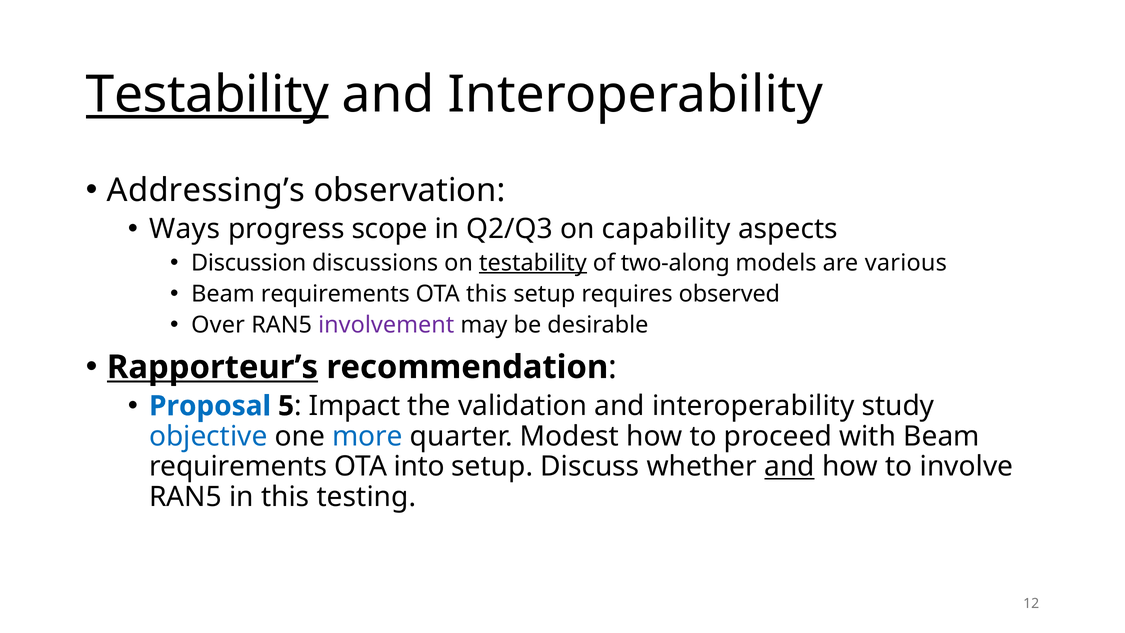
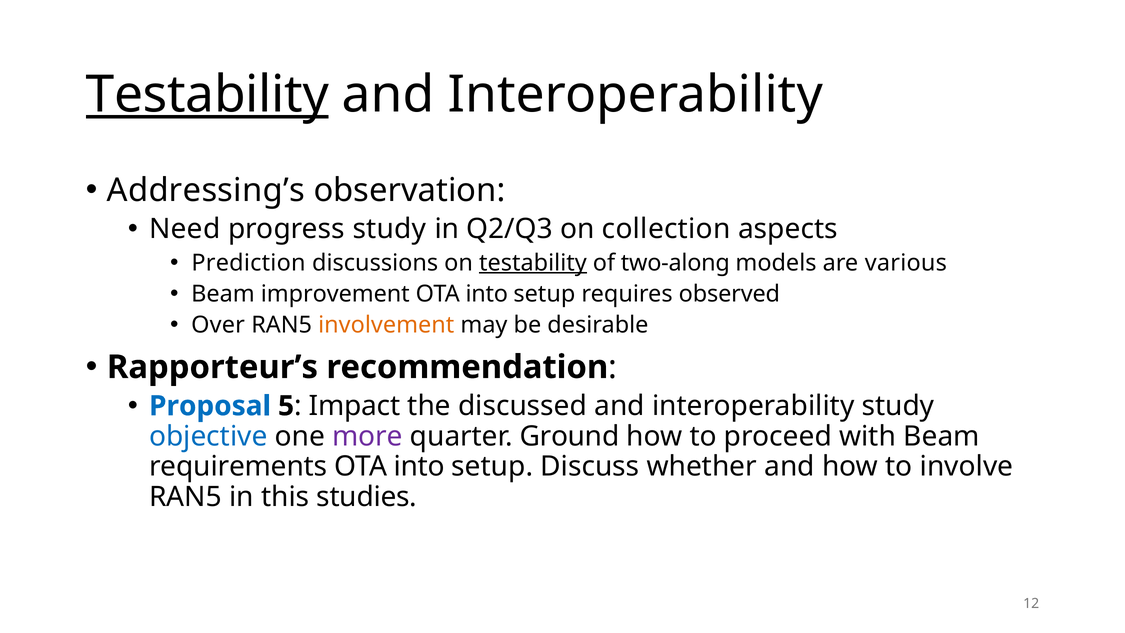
Ways: Ways -> Need
progress scope: scope -> study
capability: capability -> collection
Discussion: Discussion -> Prediction
requirements at (335, 294): requirements -> improvement
this at (487, 294): this -> into
involvement colour: purple -> orange
Rapporteur’s underline: present -> none
validation: validation -> discussed
more colour: blue -> purple
Modest: Modest -> Ground
and at (790, 467) underline: present -> none
testing: testing -> studies
